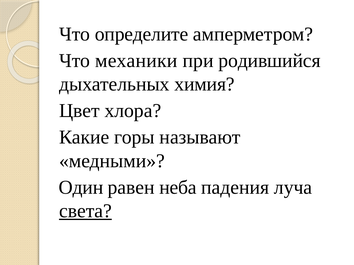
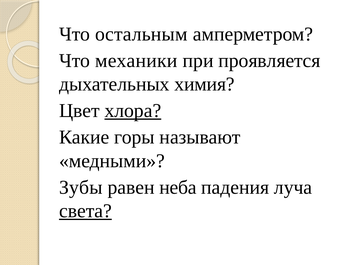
определите: определите -> остальным
родившийся: родившийся -> проявляется
хлора underline: none -> present
Один: Один -> Зубы
